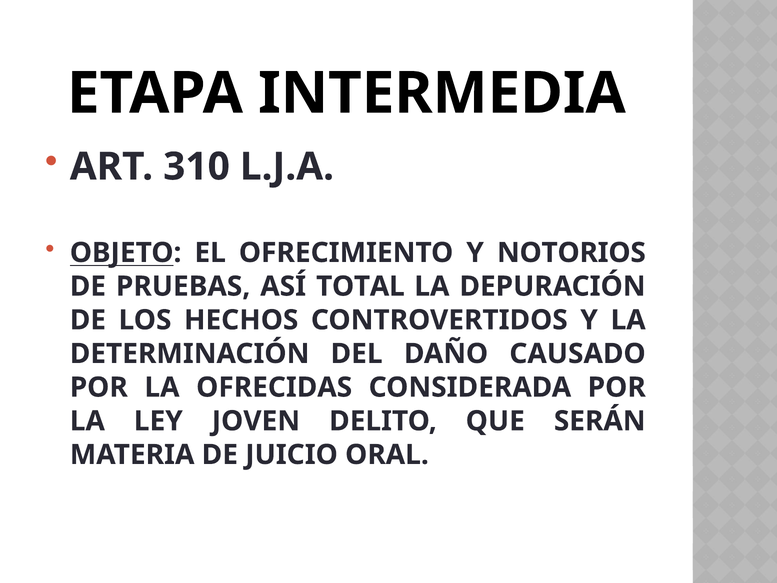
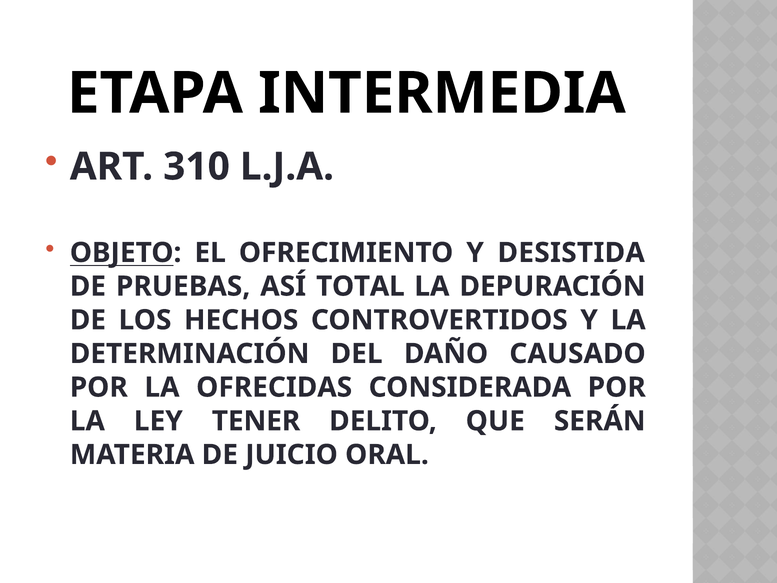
NOTORIOS: NOTORIOS -> DESISTIDA
JOVEN: JOVEN -> TENER
